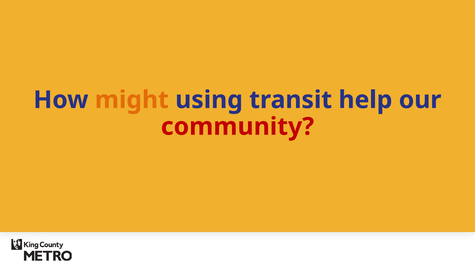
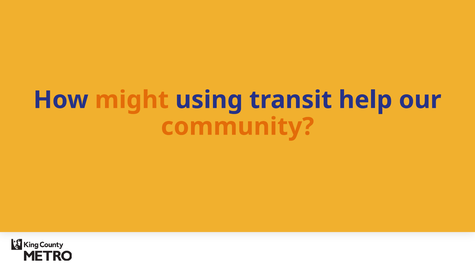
community colour: red -> orange
